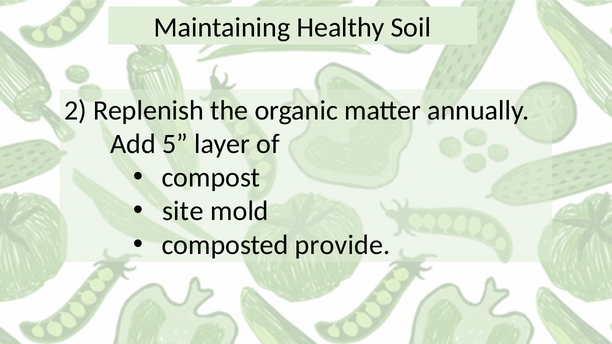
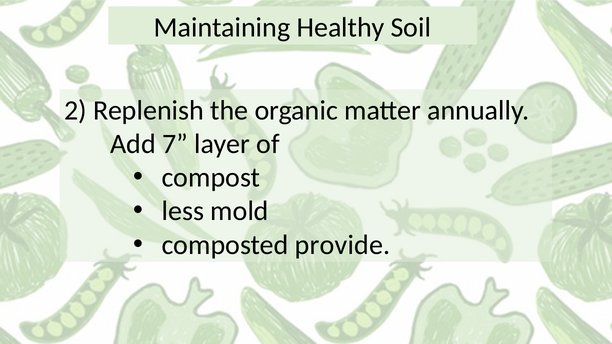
5: 5 -> 7
site: site -> less
